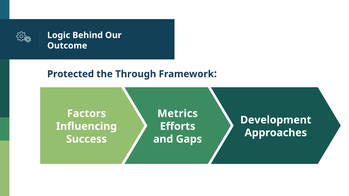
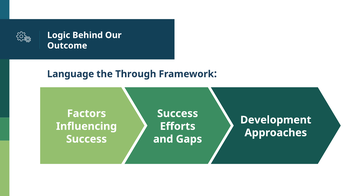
Protected: Protected -> Language
Metrics at (178, 114): Metrics -> Success
